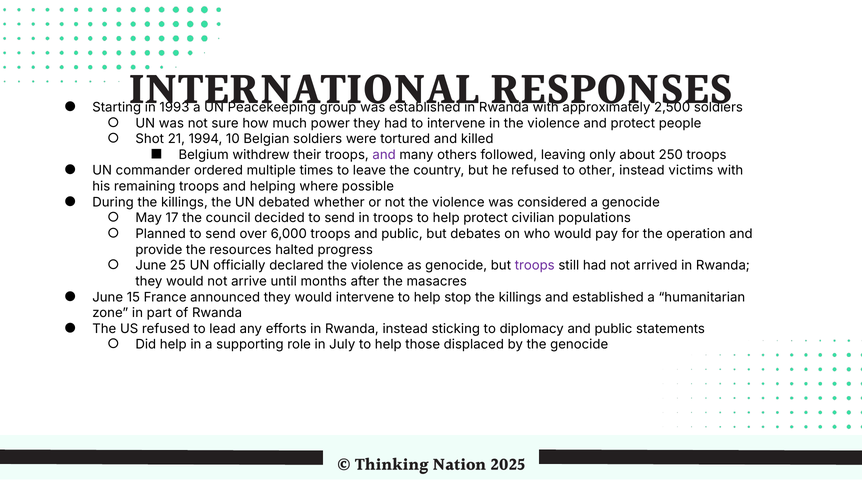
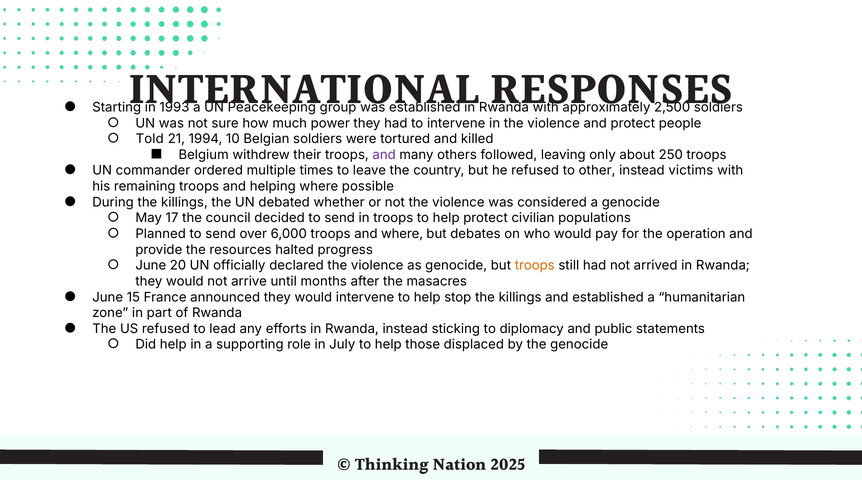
Shot: Shot -> Told
troops and public: public -> where
25: 25 -> 20
troops at (535, 265) colour: purple -> orange
